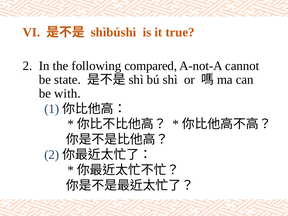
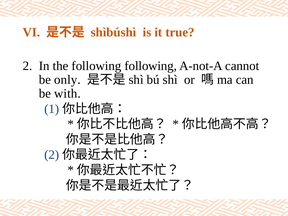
following compared: compared -> following
state: state -> only
